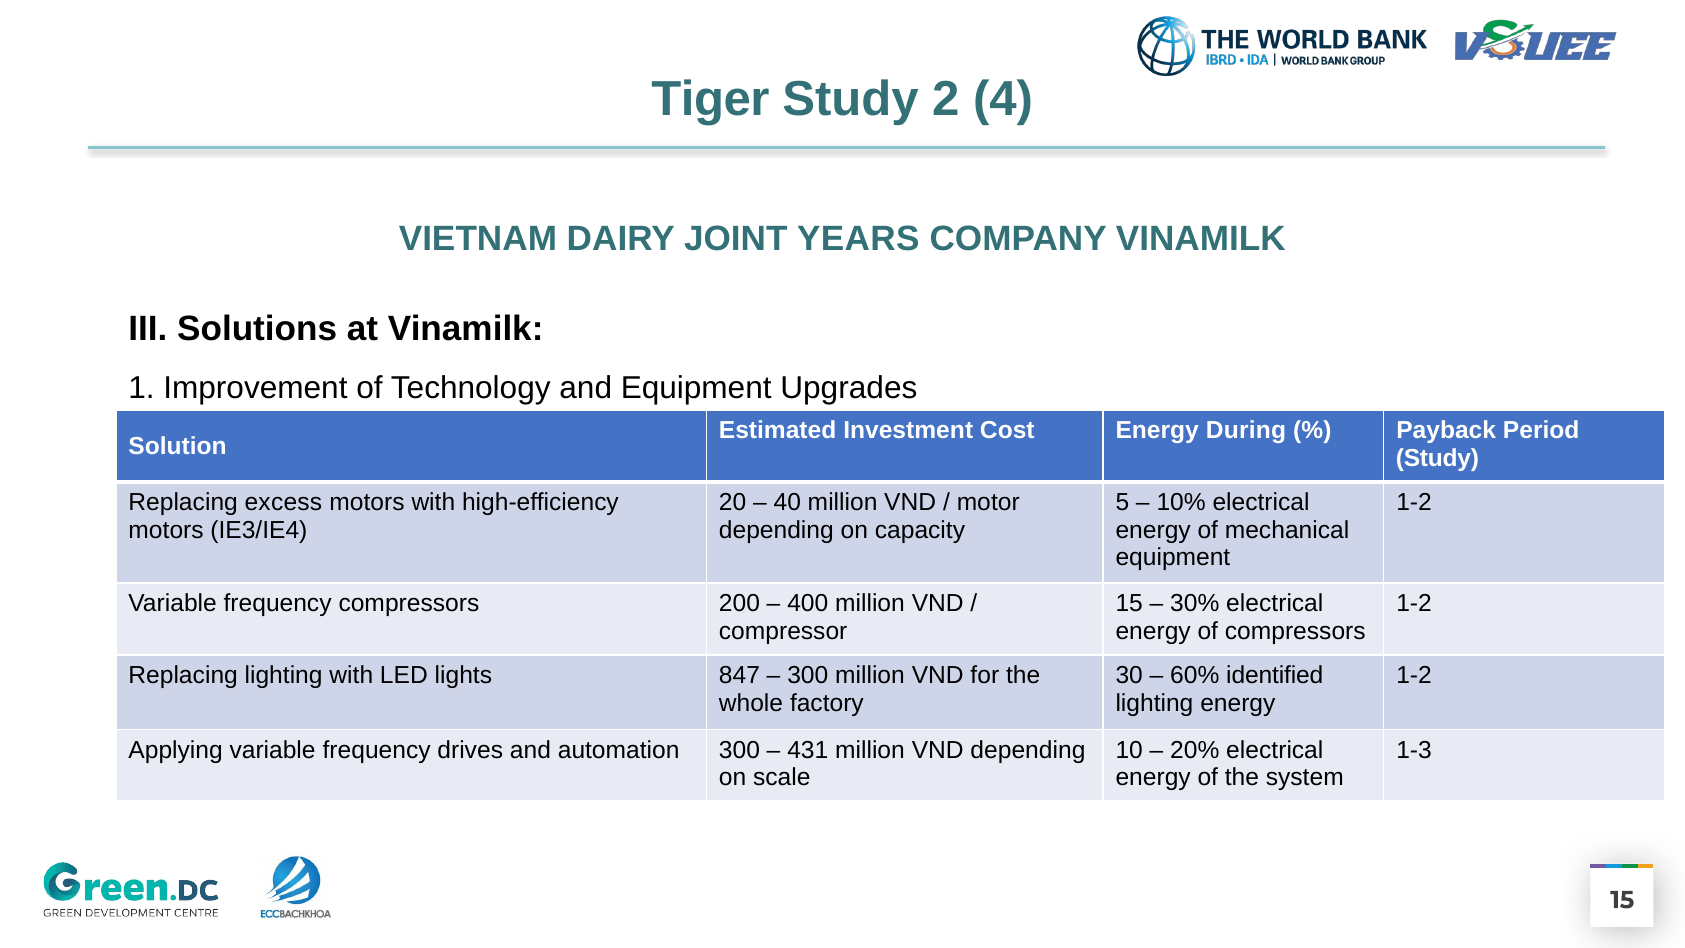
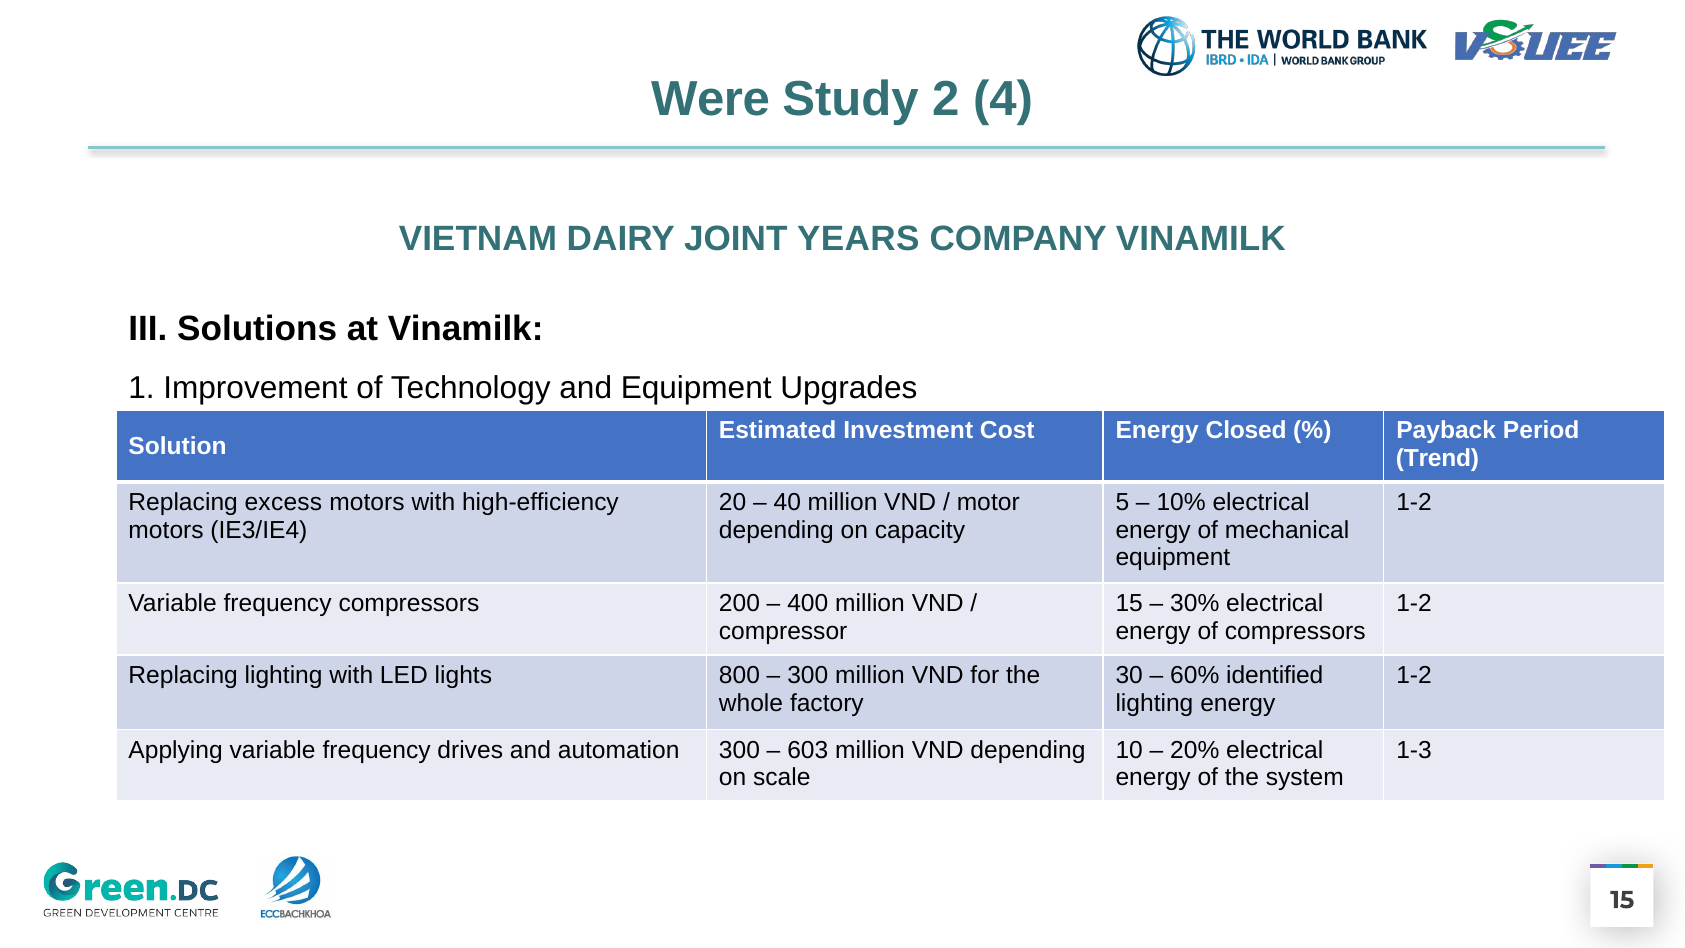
Tiger: Tiger -> Were
During: During -> Closed
Study at (1437, 458): Study -> Trend
847: 847 -> 800
431: 431 -> 603
